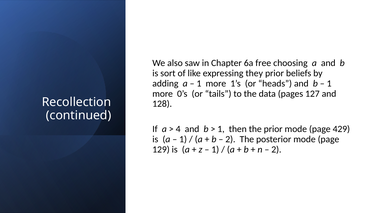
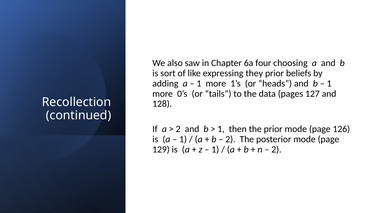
free: free -> four
4 at (178, 129): 4 -> 2
429: 429 -> 126
